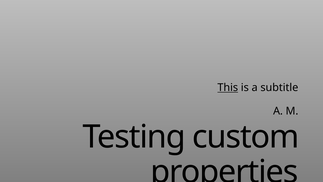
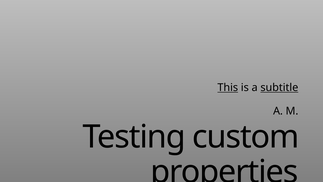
subtitle underline: none -> present
